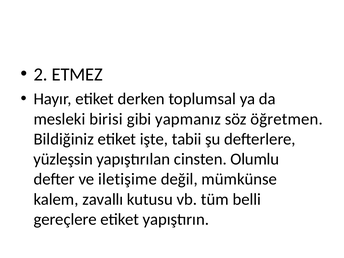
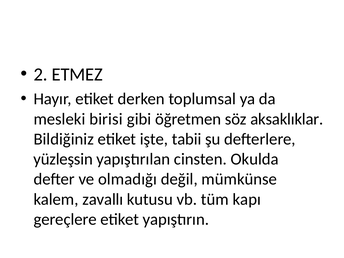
yapmanız: yapmanız -> öğretmen
öğretmen: öğretmen -> aksaklıklar
Olumlu: Olumlu -> Okulda
iletişime: iletişime -> olmadığı
belli: belli -> kapı
